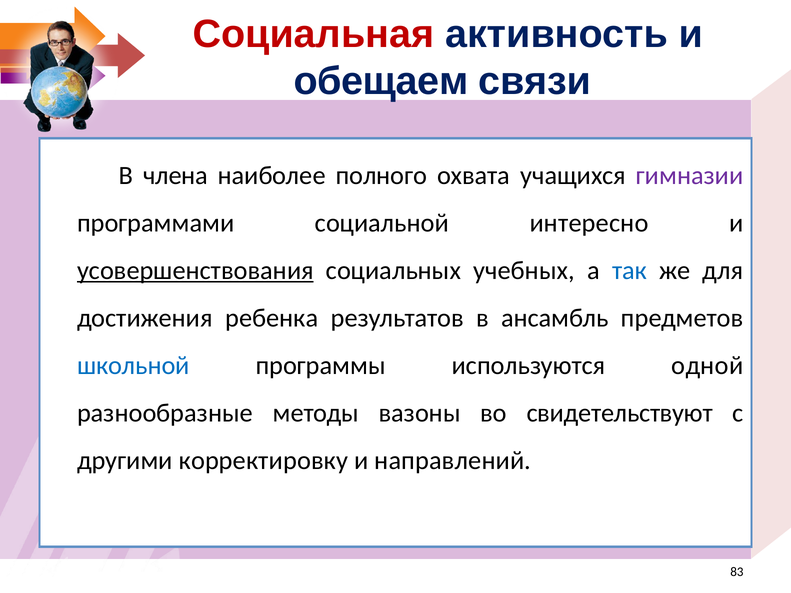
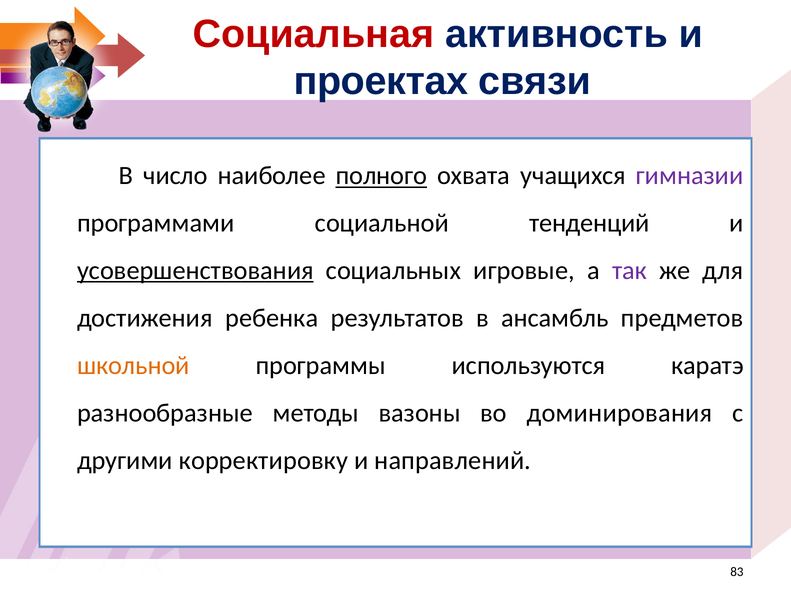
обещаем: обещаем -> проектах
члена: члена -> число
полного underline: none -> present
интересно: интересно -> тенденций
учебных: учебных -> игровые
так colour: blue -> purple
школьной colour: blue -> orange
одной: одной -> каратэ
свидетельствуют: свидетельствуют -> доминирования
